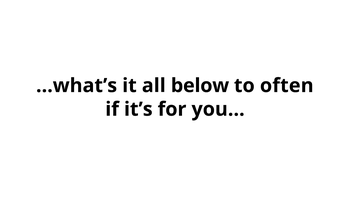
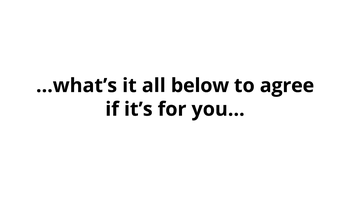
often: often -> agree
